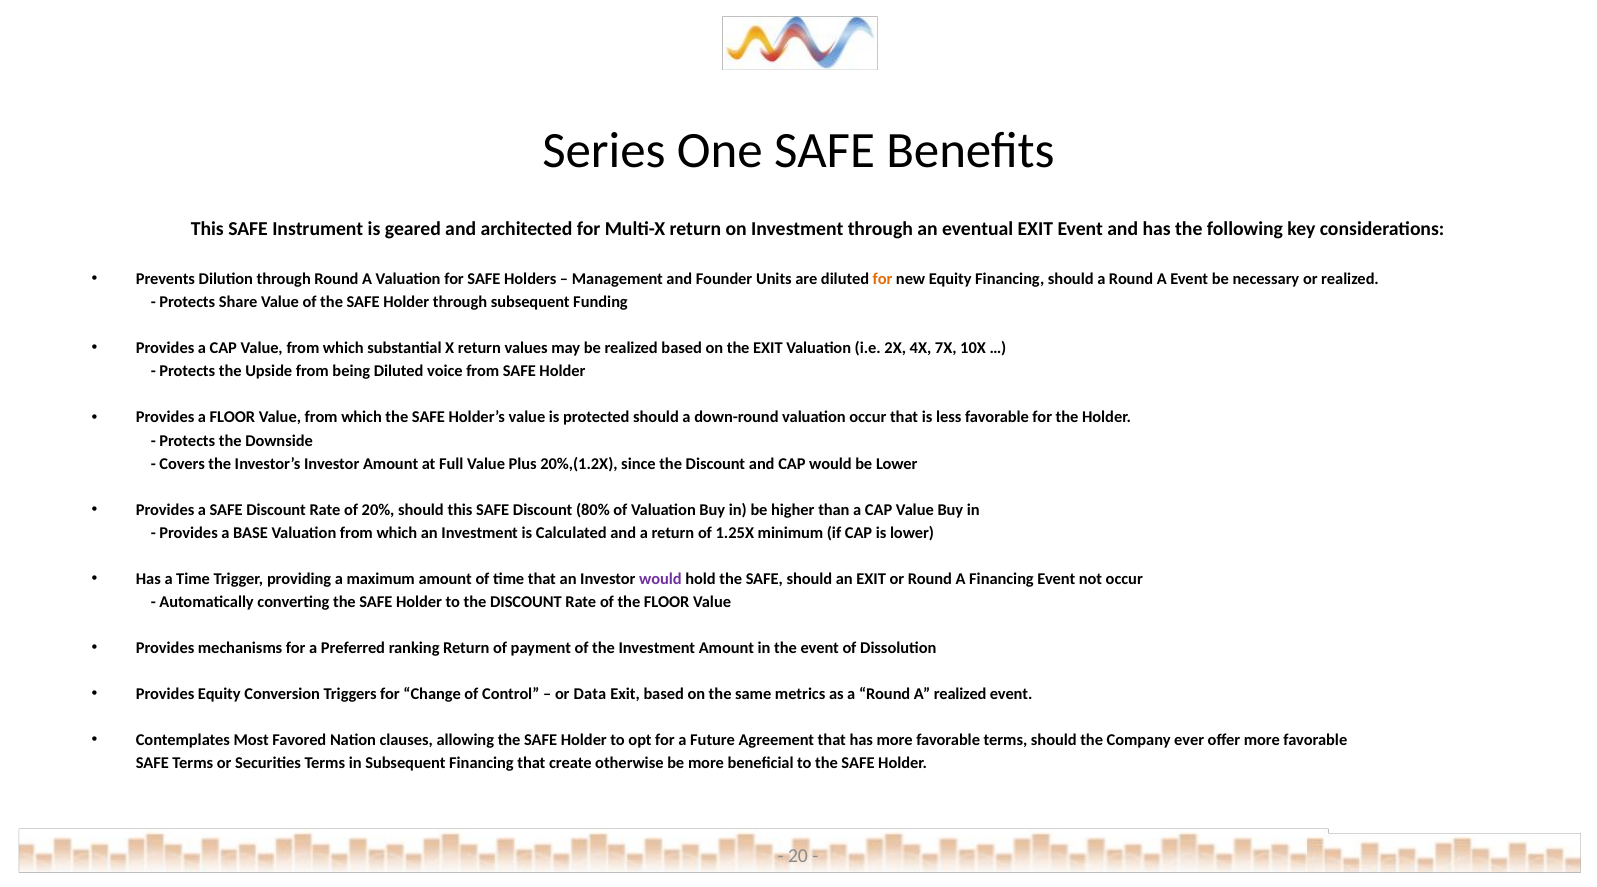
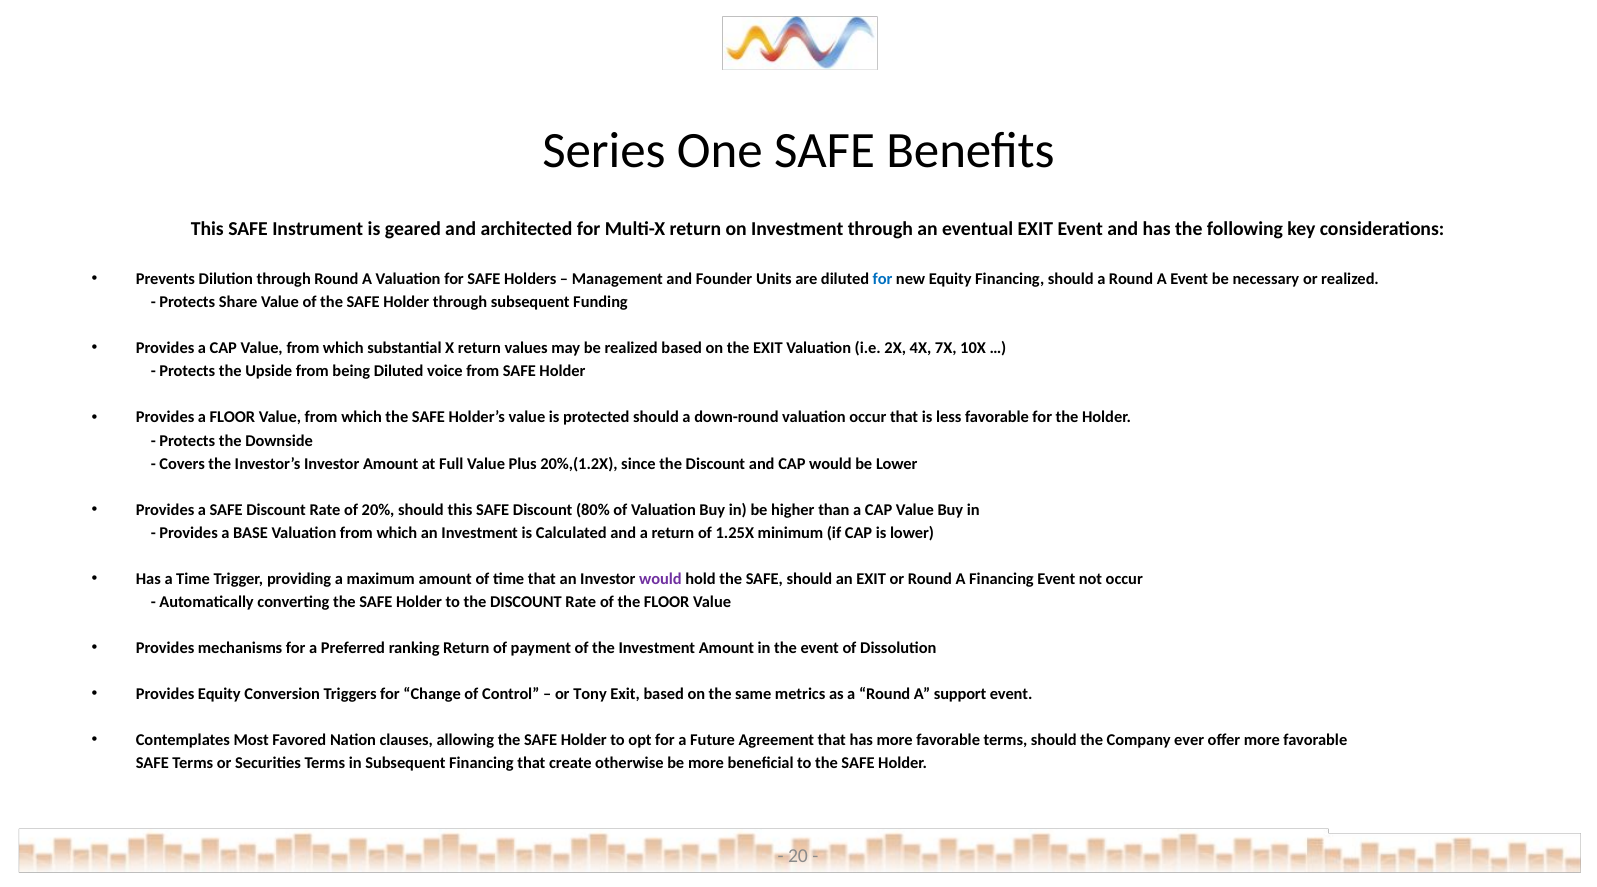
for at (883, 279) colour: orange -> blue
Data: Data -> Tony
A realized: realized -> support
